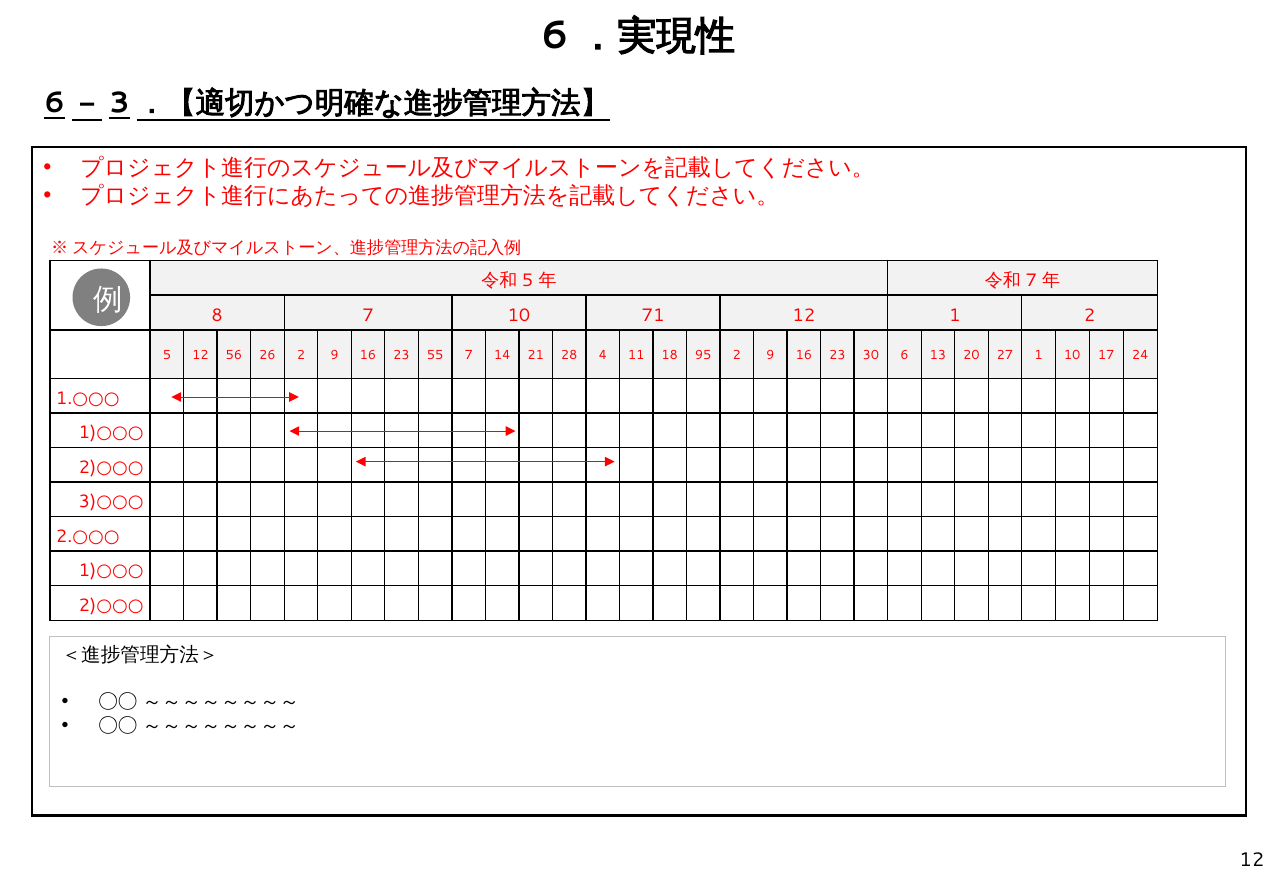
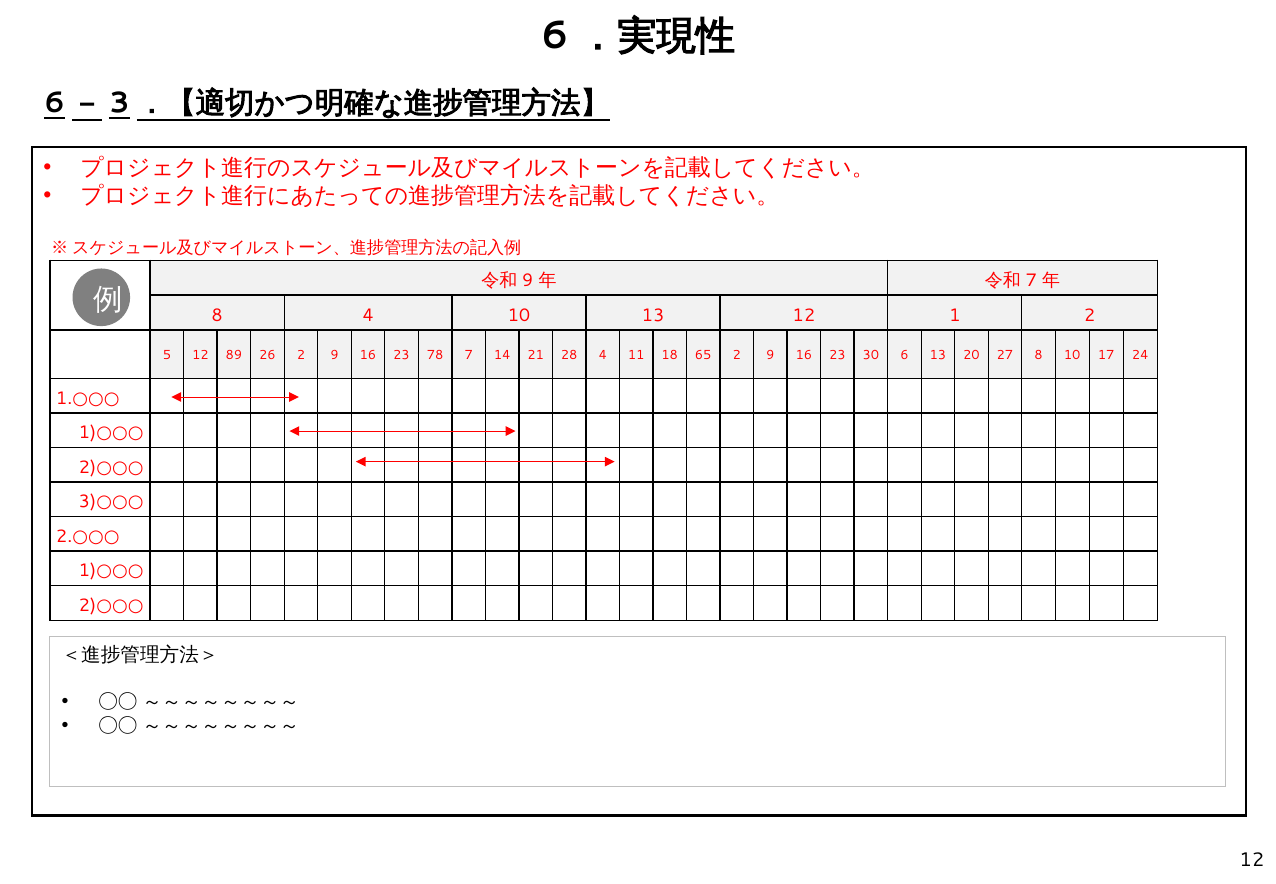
5 at (528, 281): 5 -> 9
8 7: 7 -> 4
10 71: 71 -> 13
56: 56 -> 89
55: 55 -> 78
95: 95 -> 65
27 1: 1 -> 8
